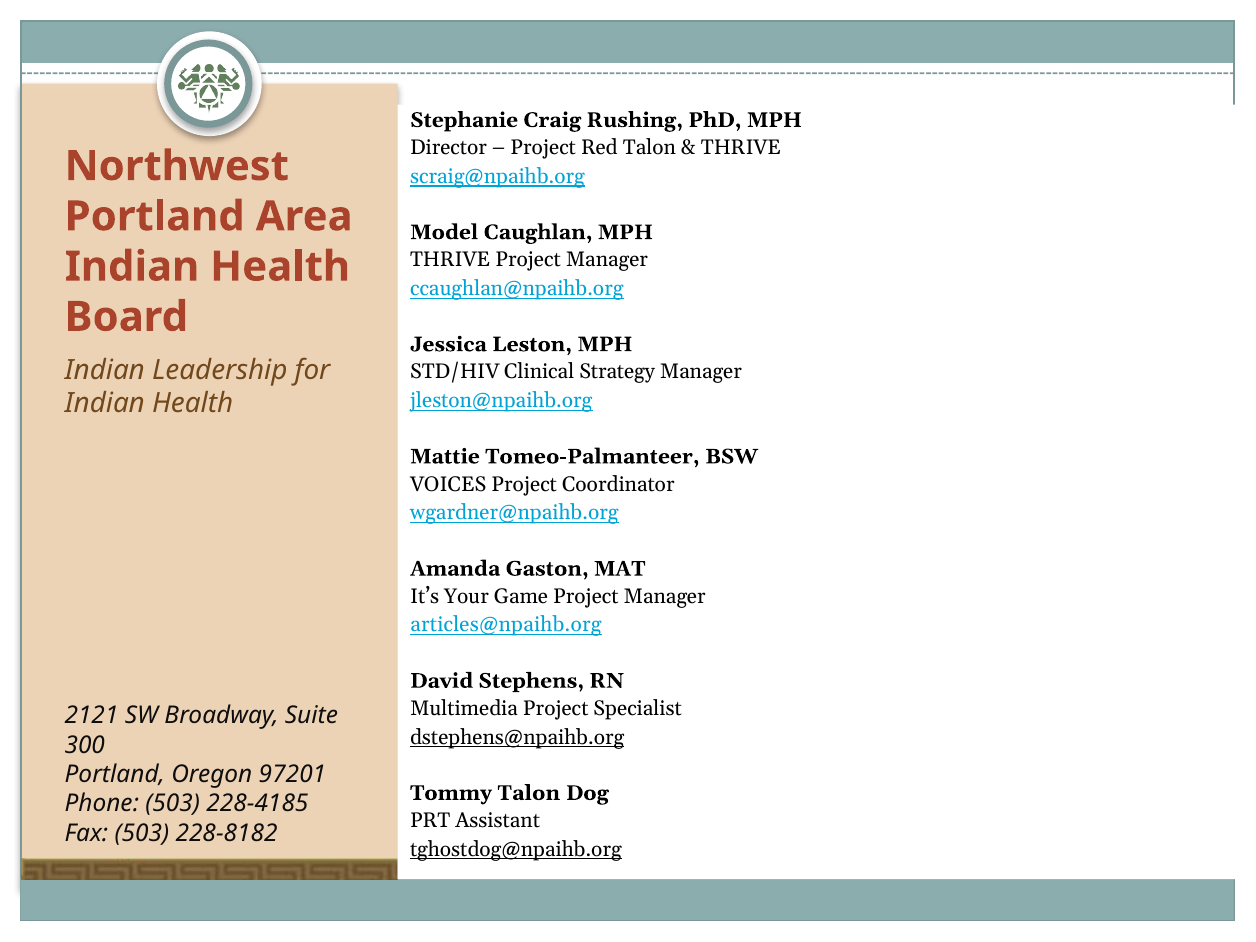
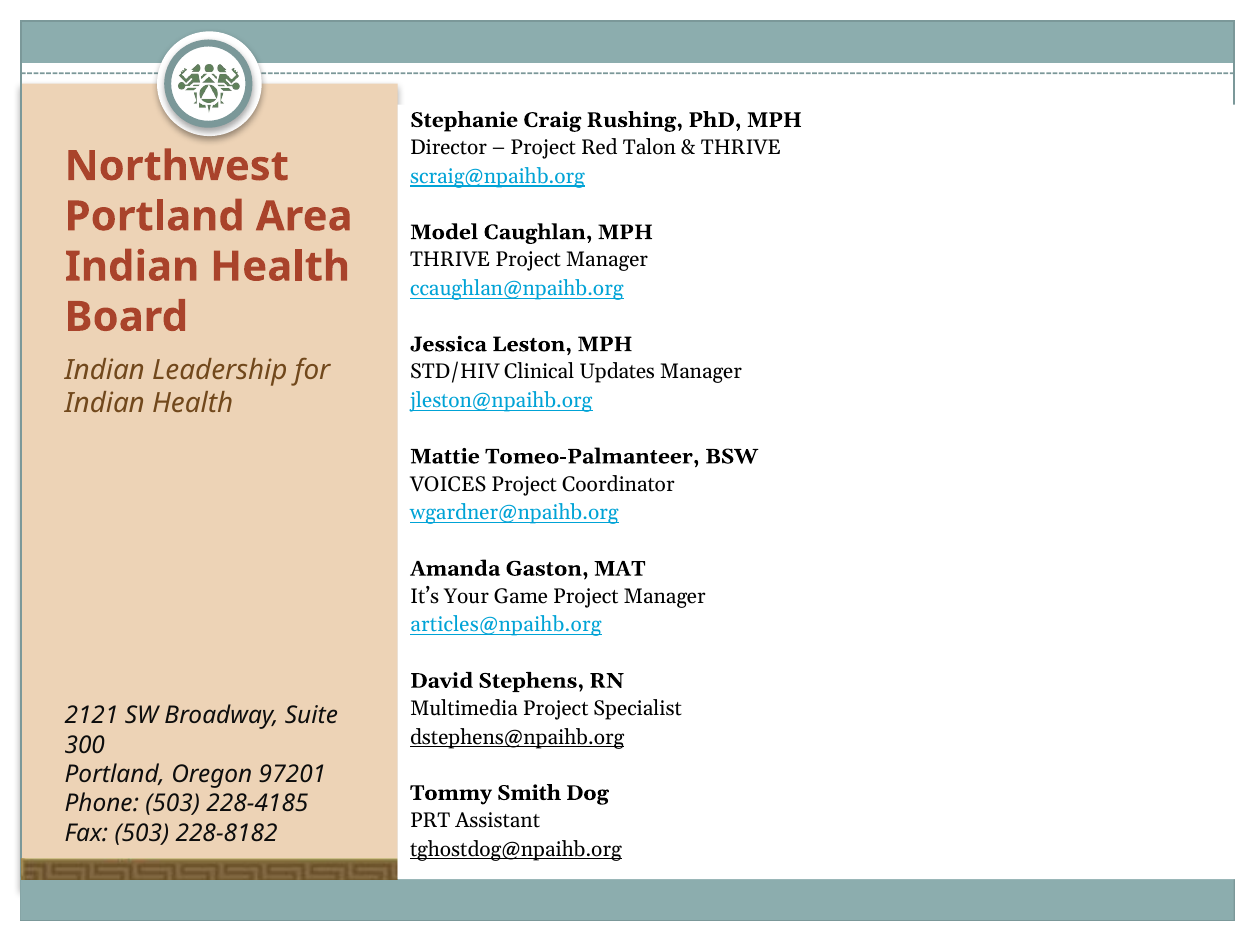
Strategy: Strategy -> Updates
Tommy Talon: Talon -> Smith
